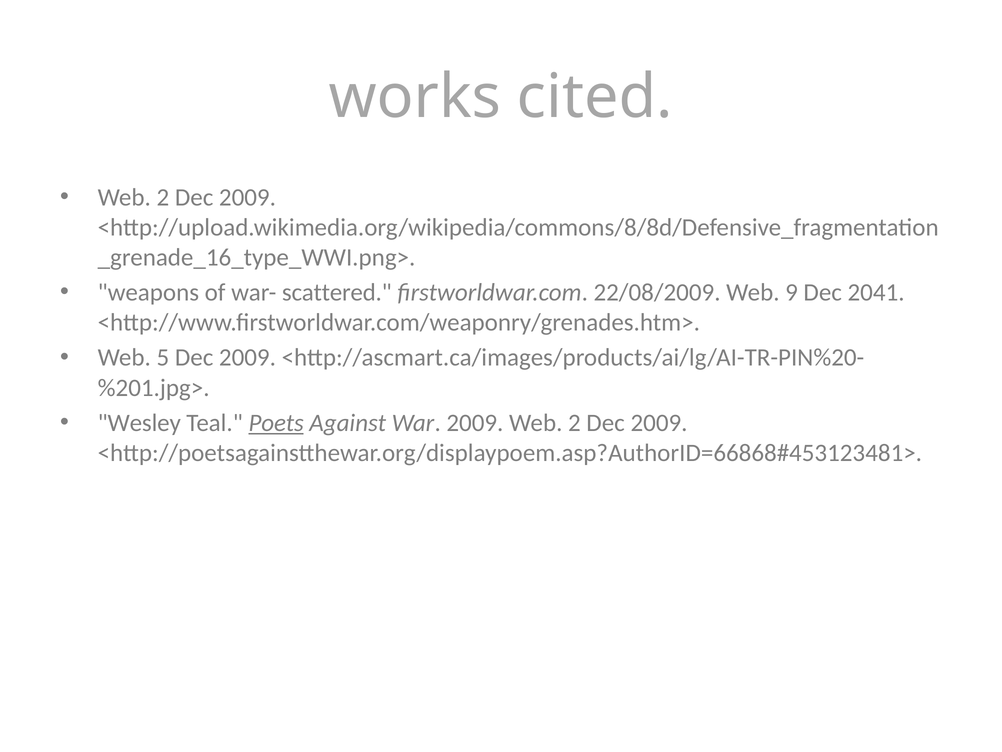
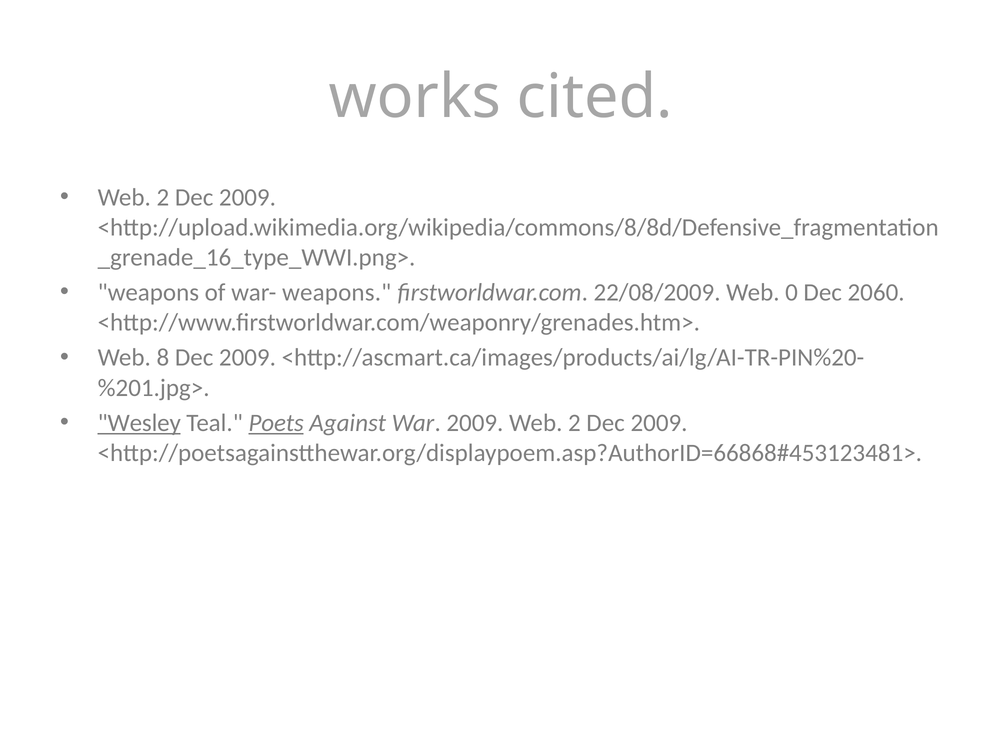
war- scattered: scattered -> weapons
9: 9 -> 0
2041: 2041 -> 2060
5: 5 -> 8
Wesley underline: none -> present
